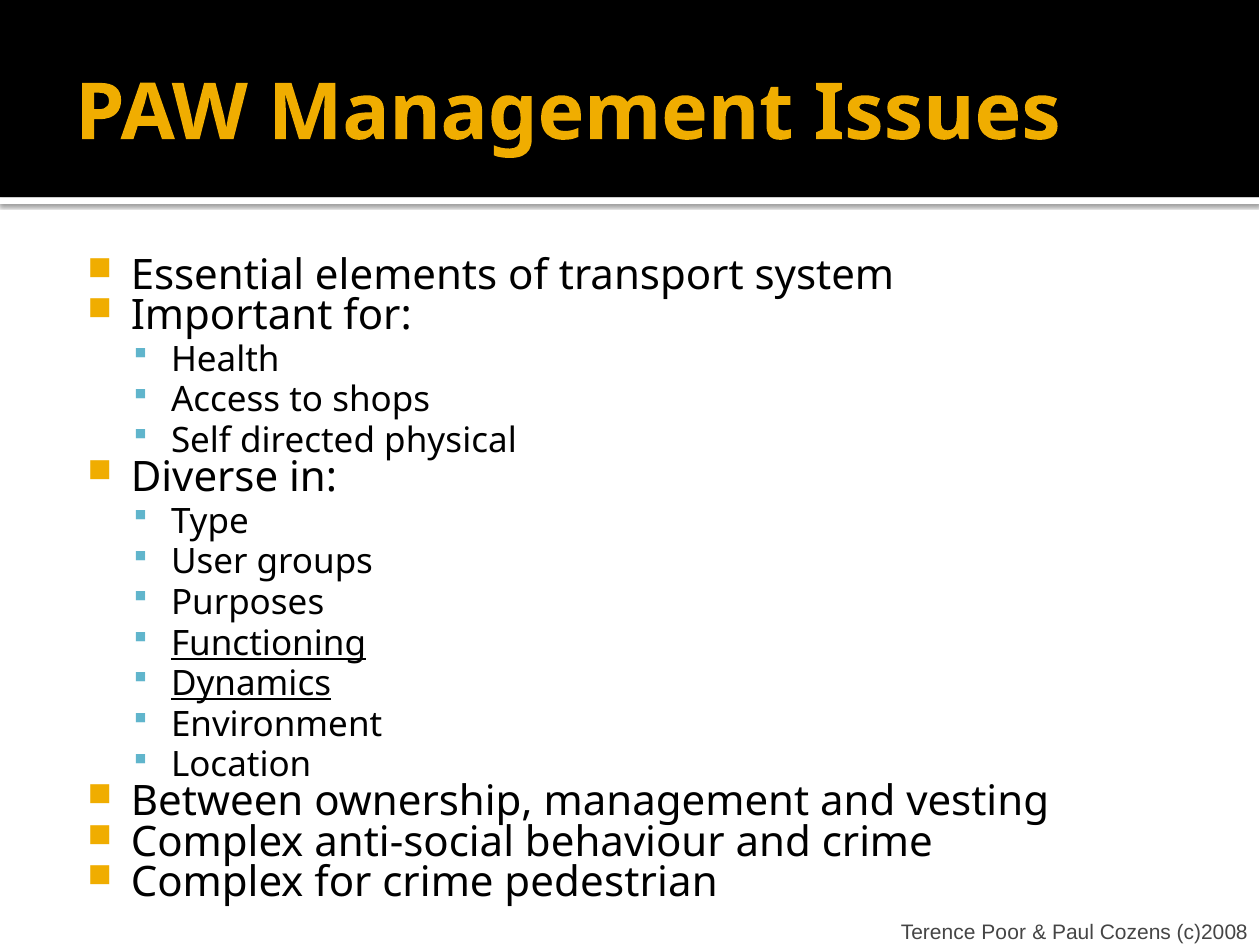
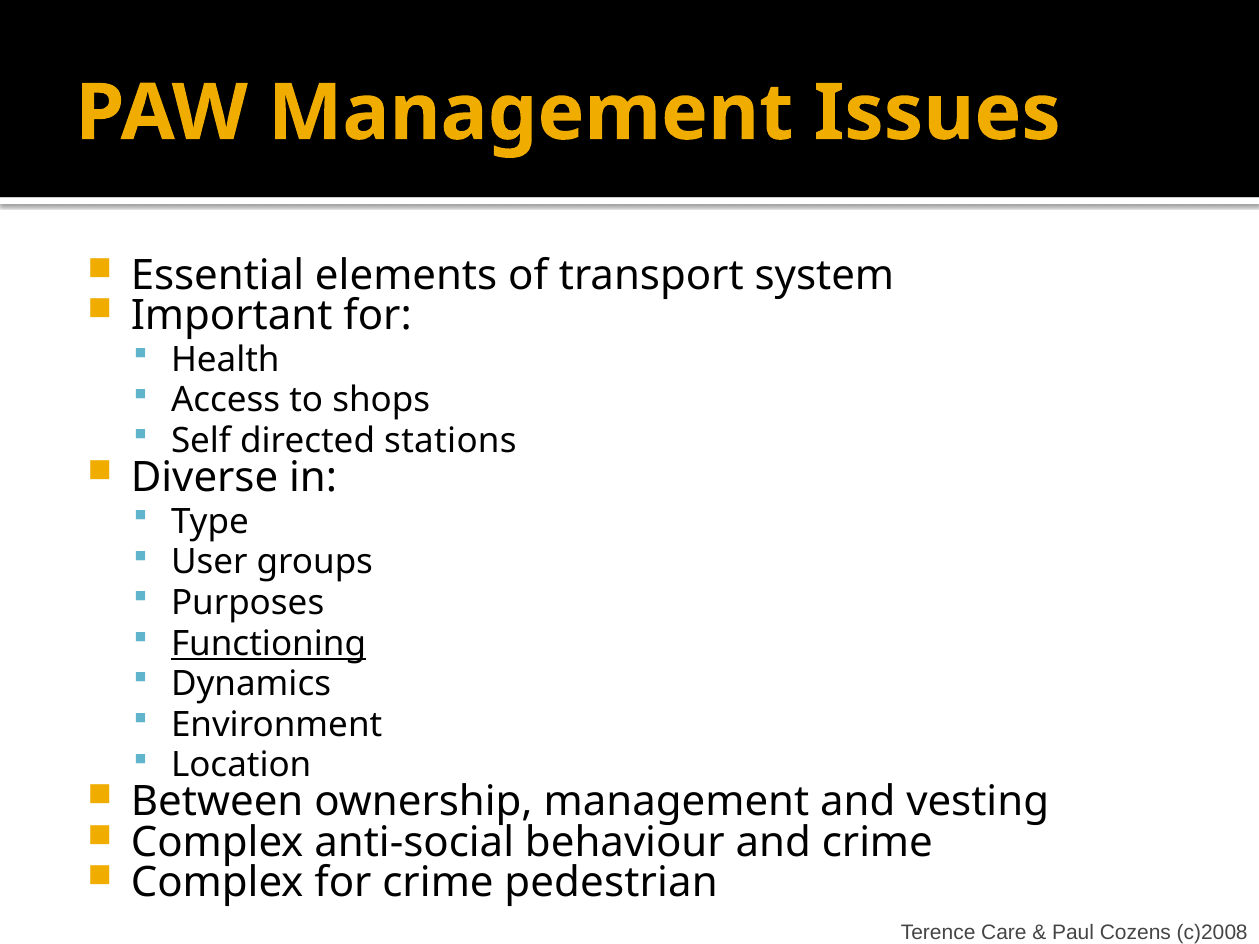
physical: physical -> stations
Dynamics underline: present -> none
Poor: Poor -> Care
